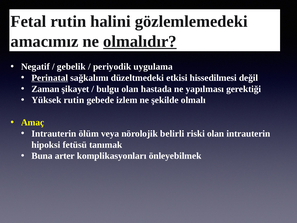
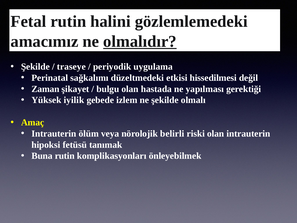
Negatif at (35, 67): Negatif -> Şekilde
gebelik: gebelik -> traseye
Perinatal underline: present -> none
Yüksek rutin: rutin -> iyilik
Buna arter: arter -> rutin
